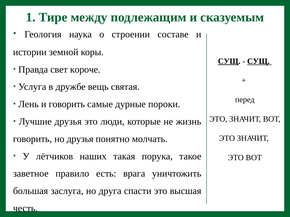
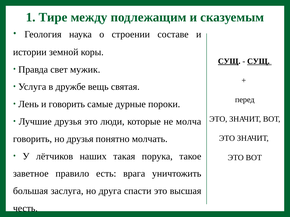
короче: короче -> мужик
жизнь: жизнь -> молча
